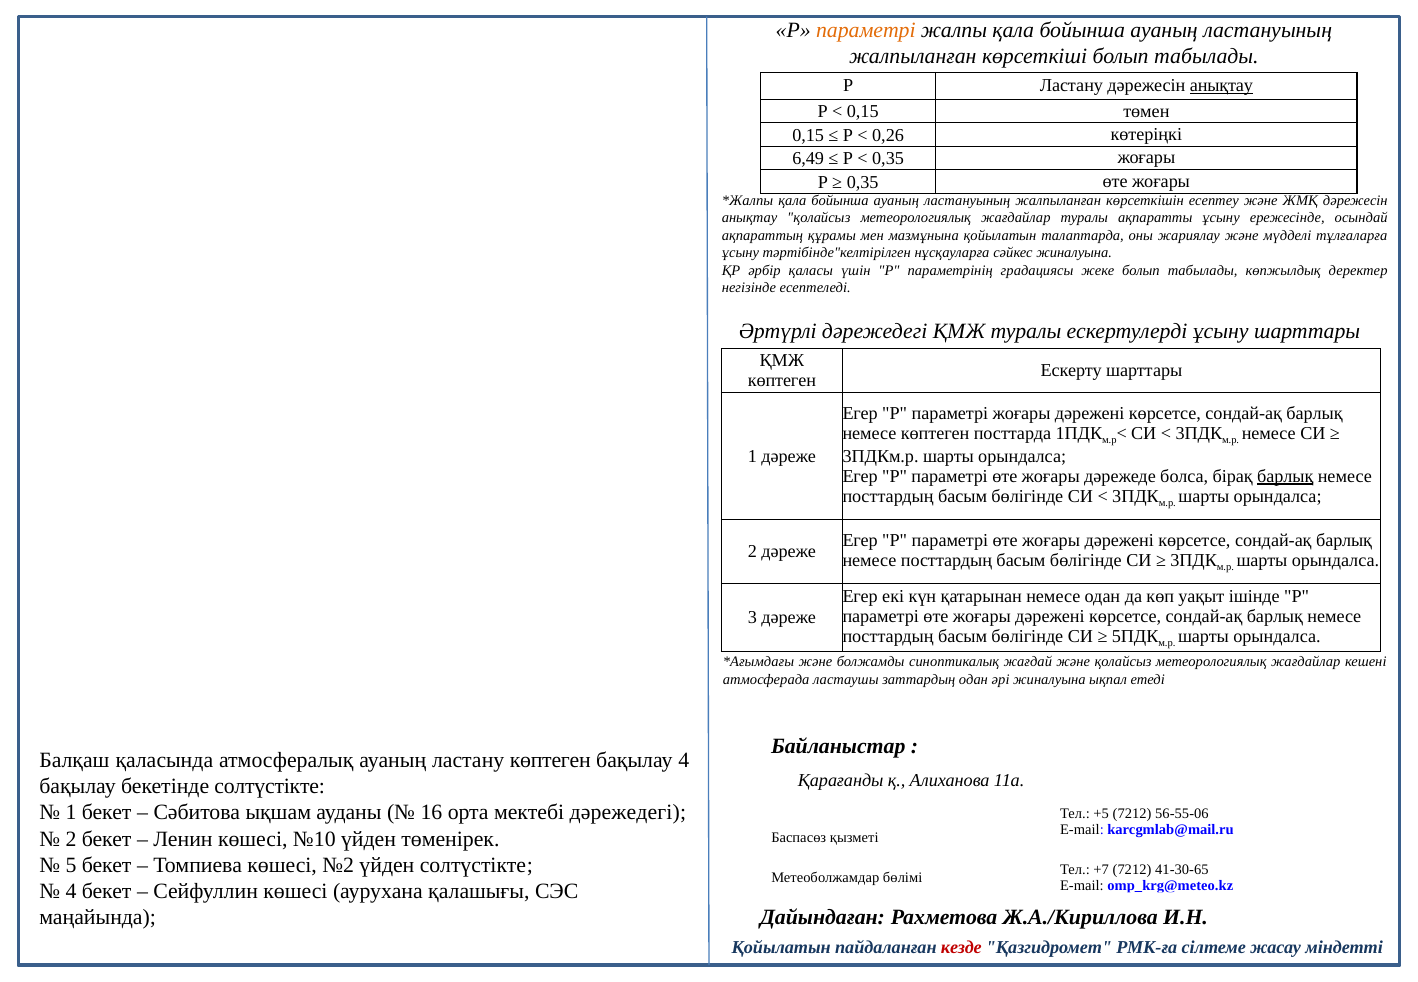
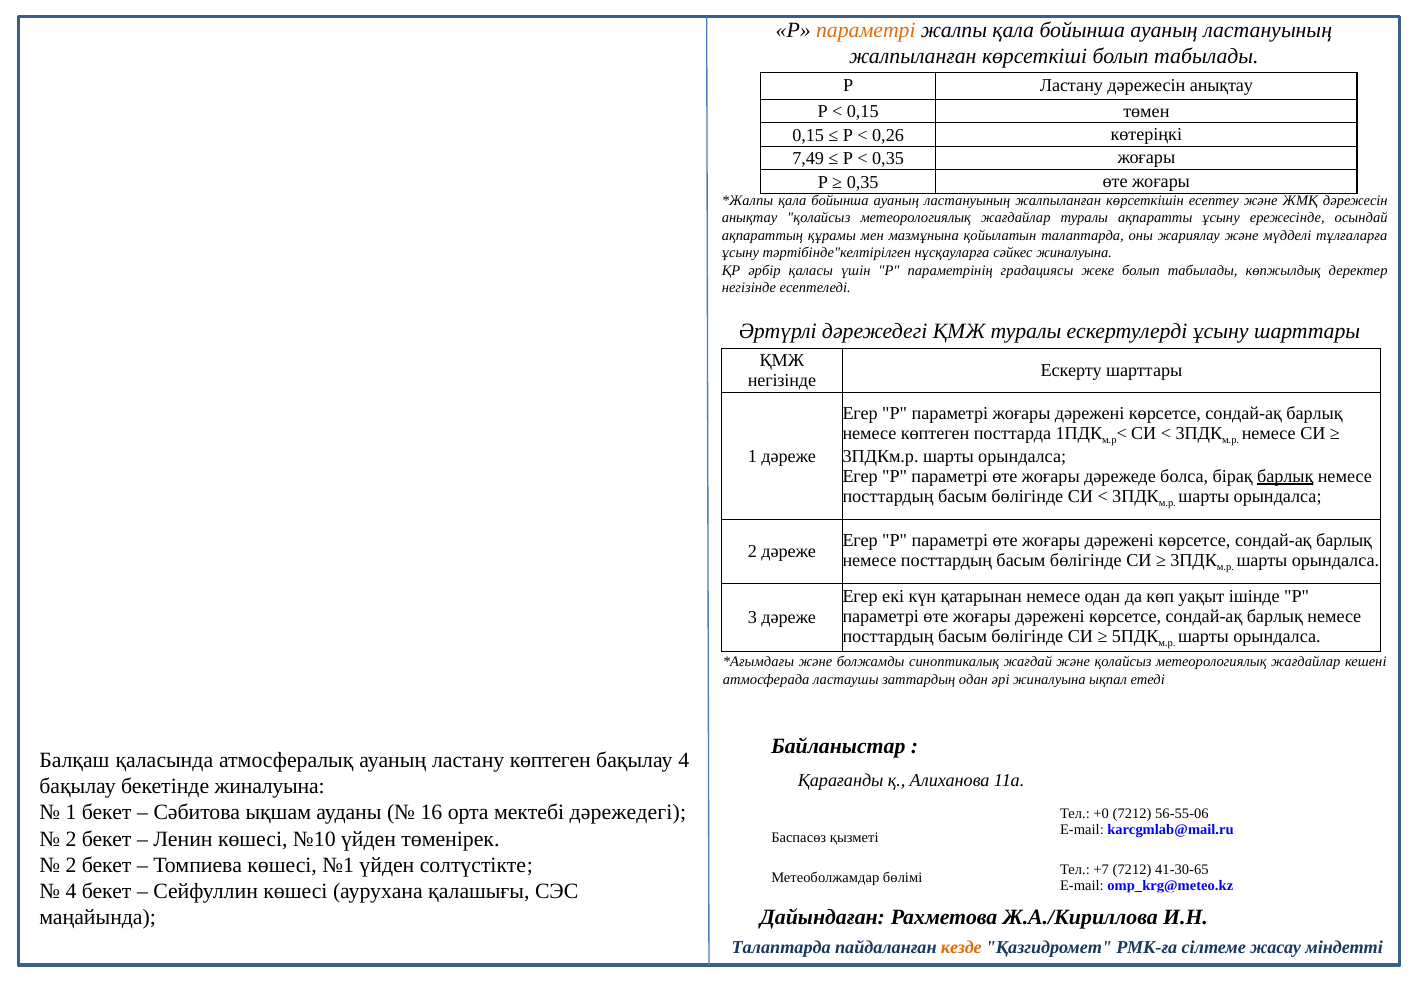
анықтау at (1221, 86) underline: present -> none
6,49: 6,49 -> 7,49
көптеген at (782, 381): көптеген -> негізінде
бекетінде солтүстікте: солтүстікте -> жиналуына
+5: +5 -> +0
5 at (71, 865): 5 -> 2
№2: №2 -> №1
Қойылатын at (781, 947): Қойылатын -> Талаптарда
кезде colour: red -> orange
